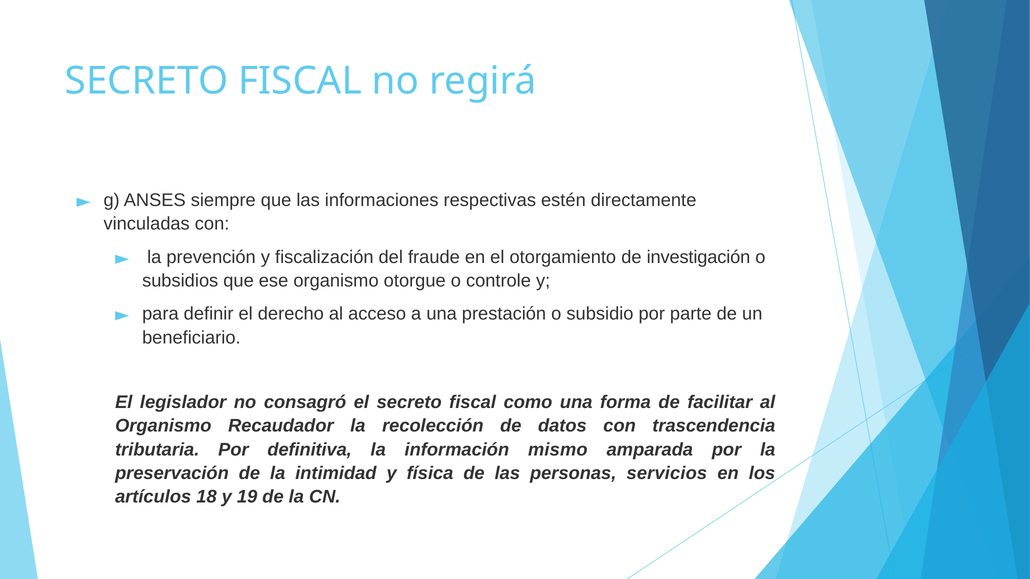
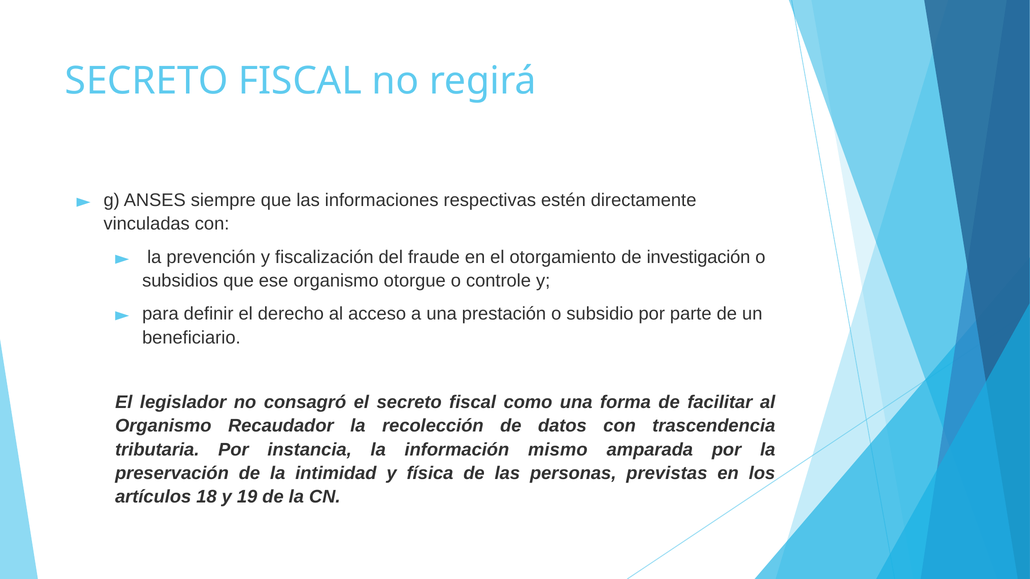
definitiva: definitiva -> instancia
servicios: servicios -> previstas
